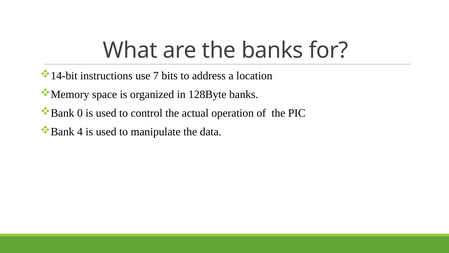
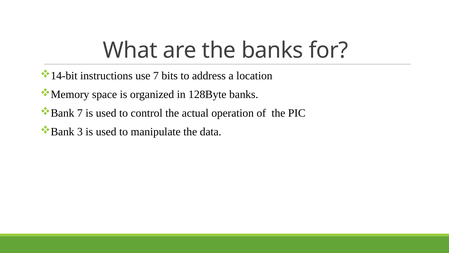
0 at (80, 113): 0 -> 7
4: 4 -> 3
